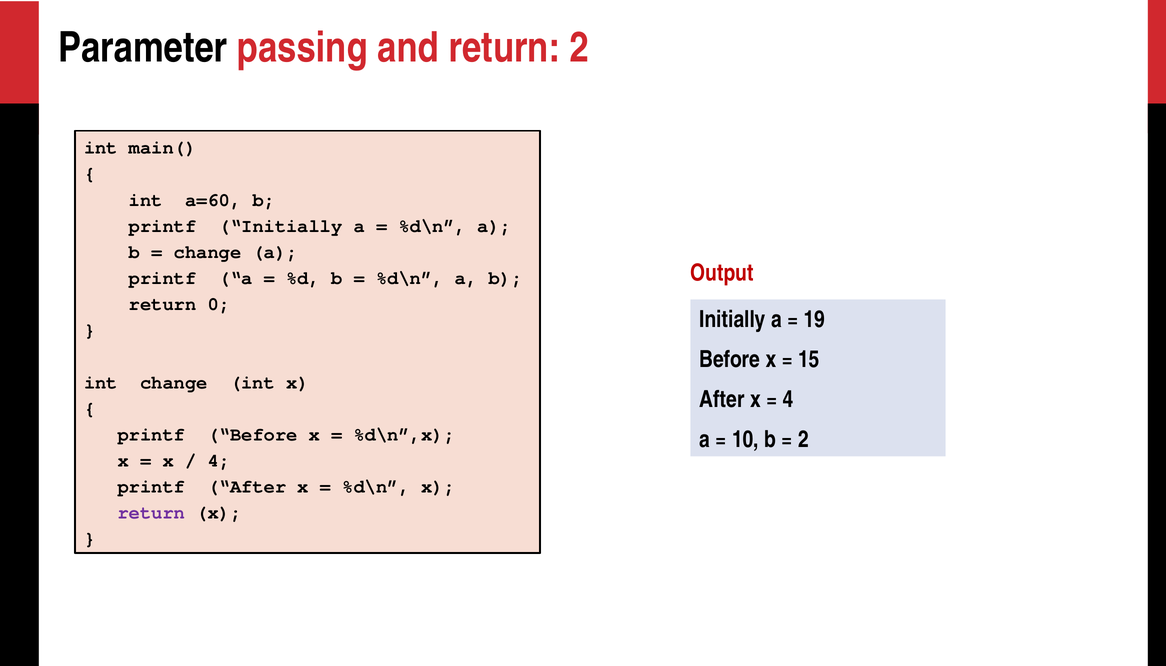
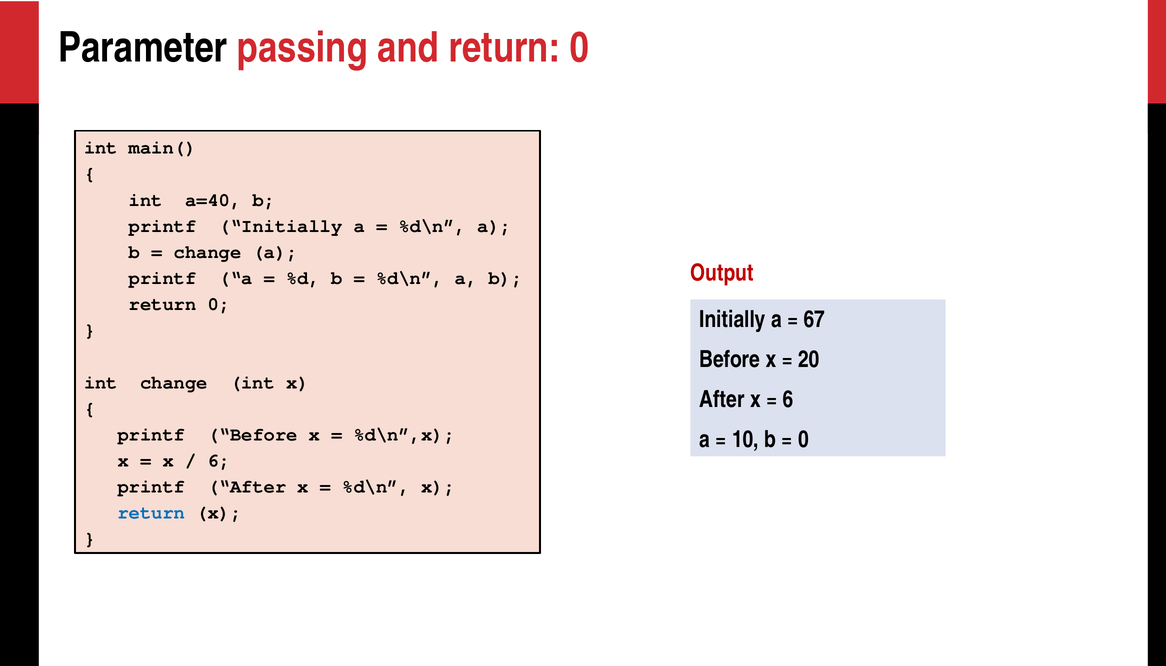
and return 2: 2 -> 0
a=60: a=60 -> a=40
19: 19 -> 67
15: 15 -> 20
4 at (788, 400): 4 -> 6
2 at (803, 440): 2 -> 0
4 at (219, 461): 4 -> 6
return at (151, 513) colour: purple -> blue
